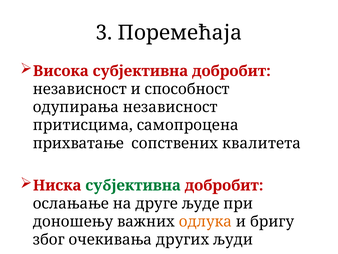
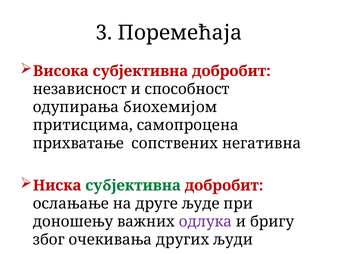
одупирања независност: независност -> биохемијом
квалитета: квалитета -> негативна
одлука colour: orange -> purple
